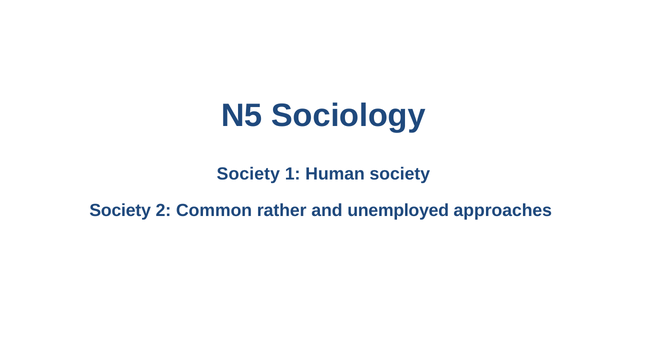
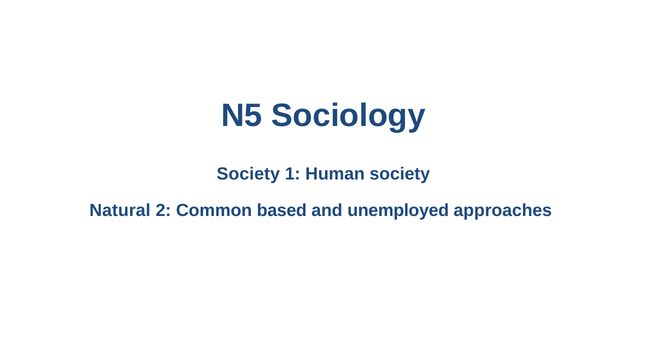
Society at (120, 210): Society -> Natural
rather: rather -> based
